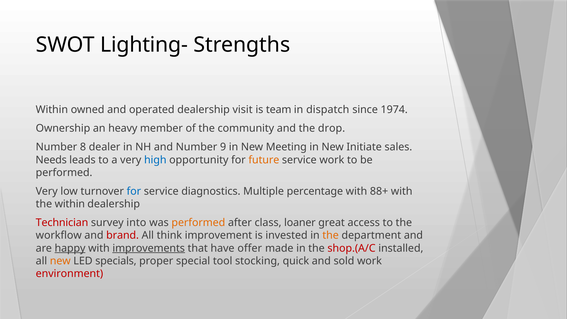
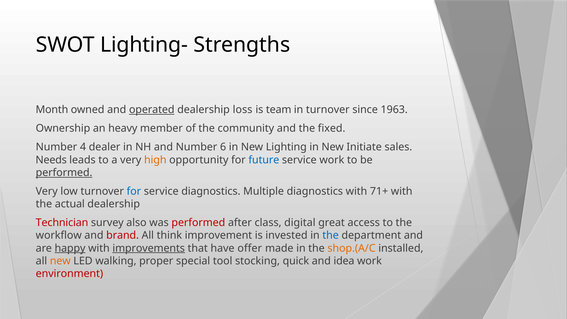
Within at (52, 110): Within -> Month
operated underline: none -> present
visit: visit -> loss
in dispatch: dispatch -> turnover
1974: 1974 -> 1963
drop: drop -> fixed
8: 8 -> 4
9: 9 -> 6
Meeting: Meeting -> Lighting
high colour: blue -> orange
future colour: orange -> blue
performed at (64, 173) underline: none -> present
Multiple percentage: percentage -> diagnostics
88+: 88+ -> 71+
the within: within -> actual
into: into -> also
performed at (198, 223) colour: orange -> red
loaner: loaner -> digital
the at (331, 235) colour: orange -> blue
shop.(A/C colour: red -> orange
specials: specials -> walking
sold: sold -> idea
